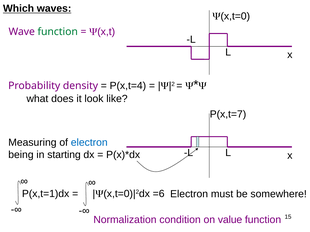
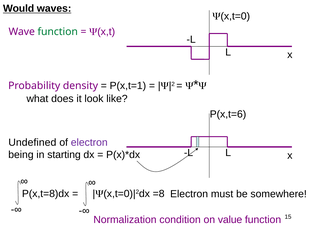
Which: Which -> Would
P(x,t=4: P(x,t=4 -> P(x,t=1
P(x,t=7: P(x,t=7 -> P(x,t=6
Measuring: Measuring -> Undefined
electron at (89, 143) colour: blue -> purple
P(x,t=1)dx: P(x,t=1)dx -> P(x,t=8)dx
=6: =6 -> =8
